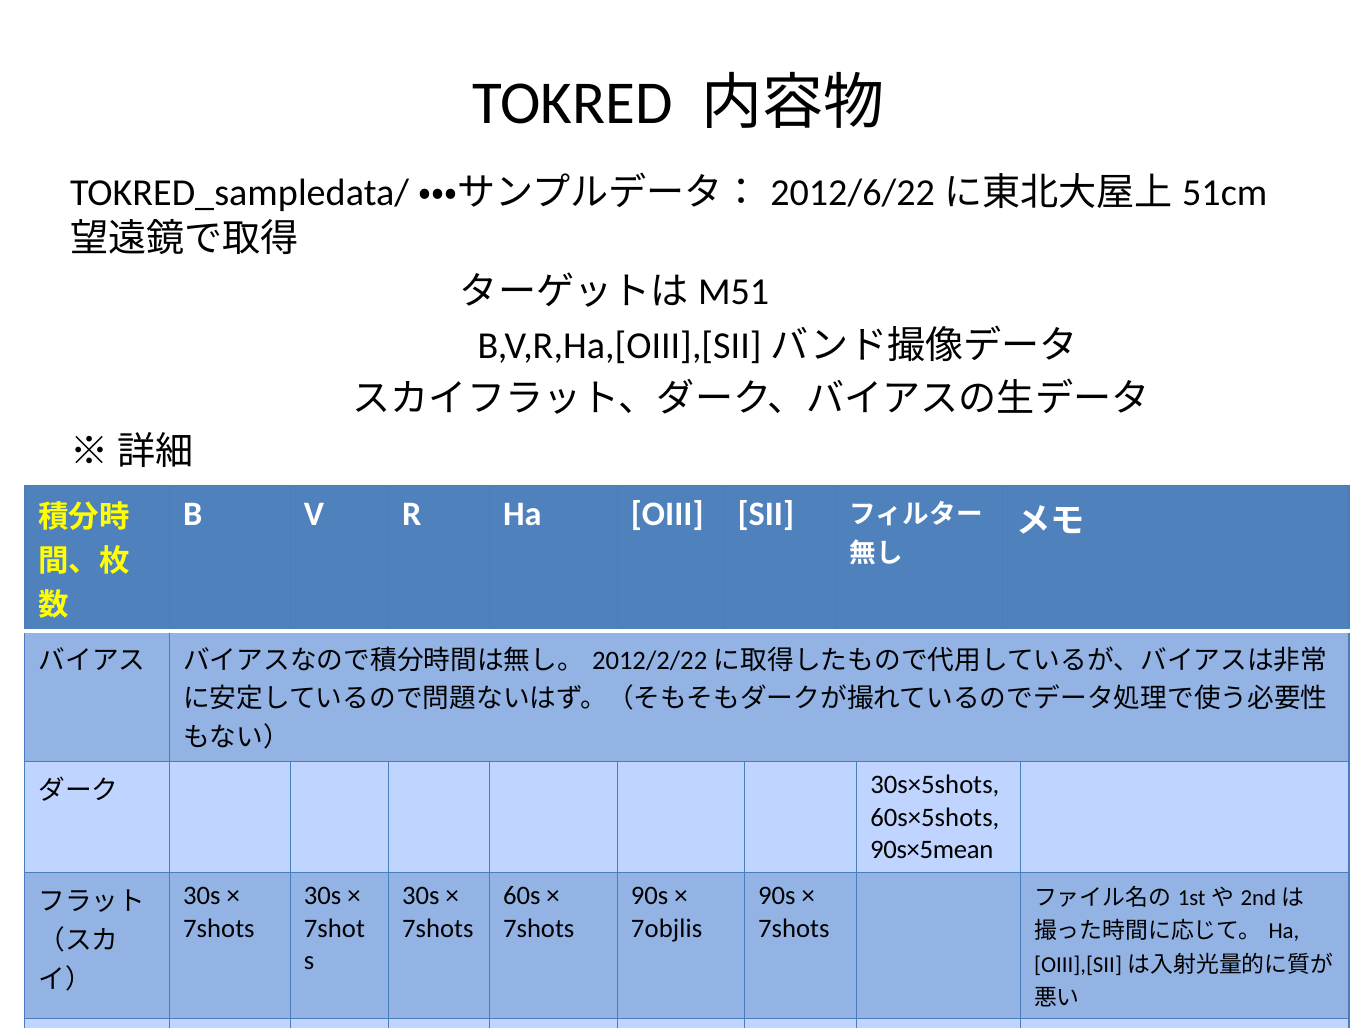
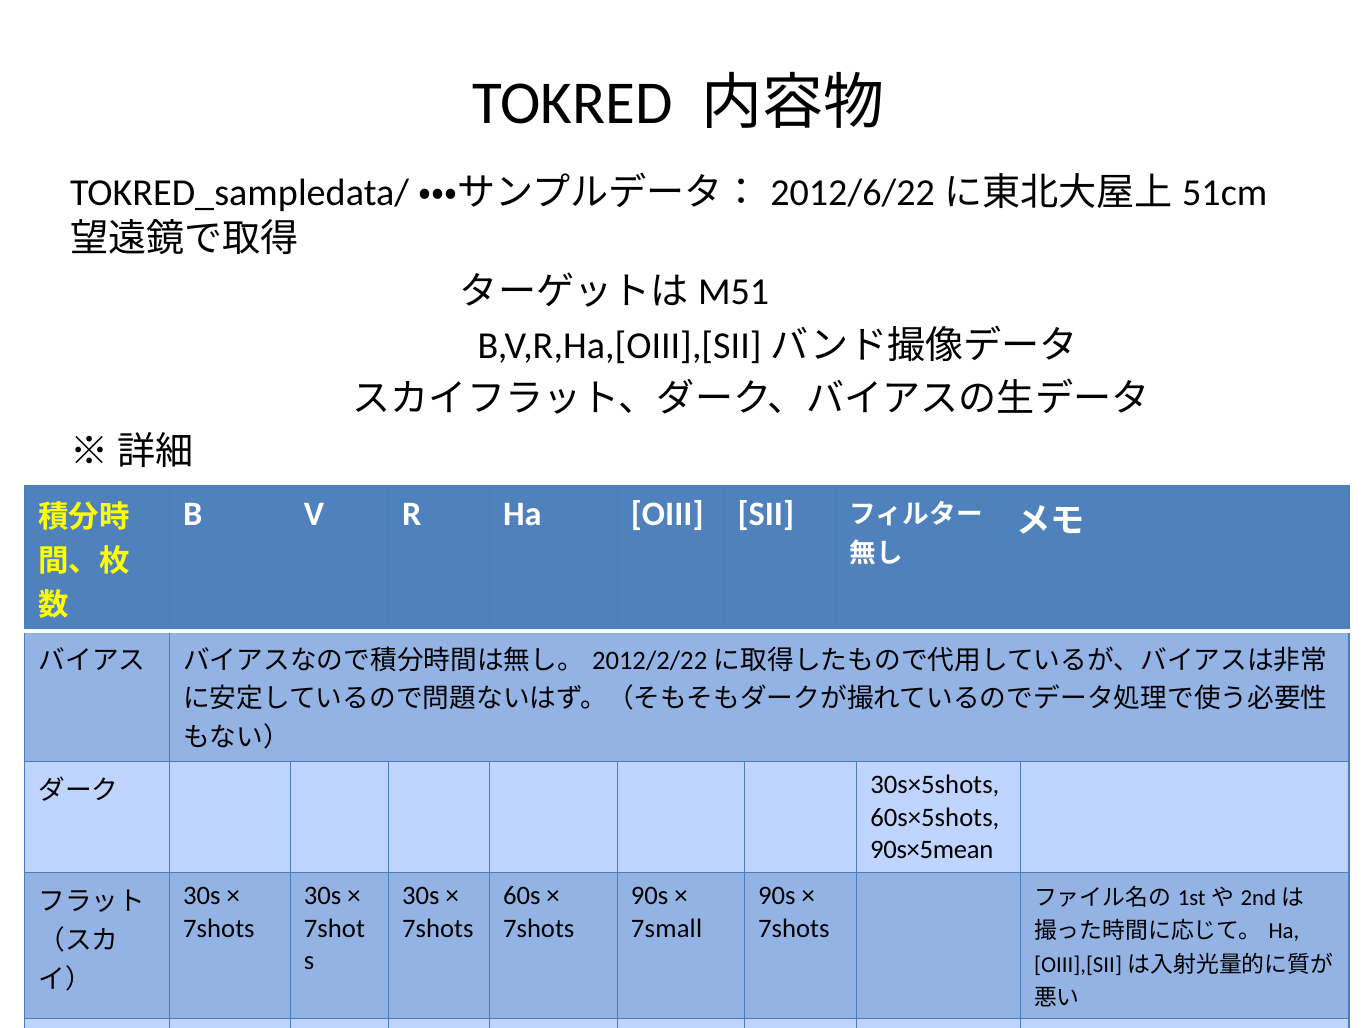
7objlis: 7objlis -> 7small
